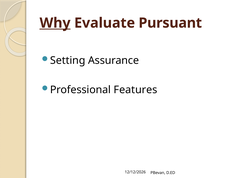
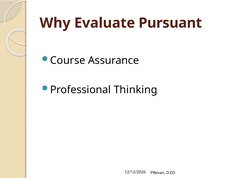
Why underline: present -> none
Setting: Setting -> Course
Features: Features -> Thinking
